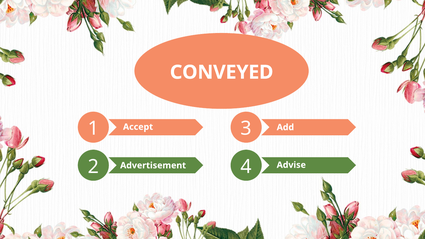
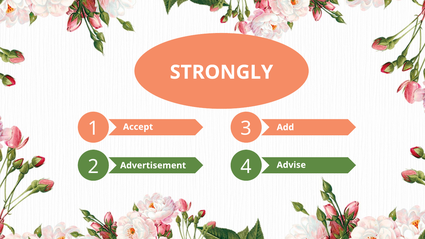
CONVEYED: CONVEYED -> STRONGLY
